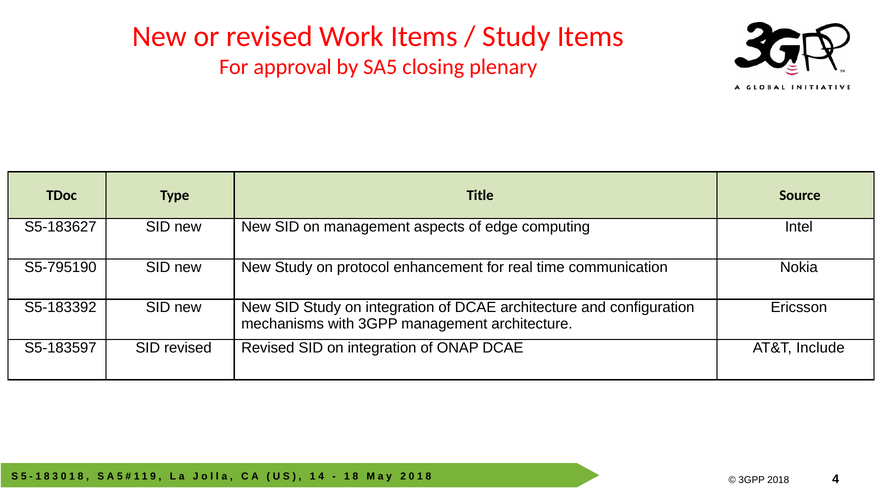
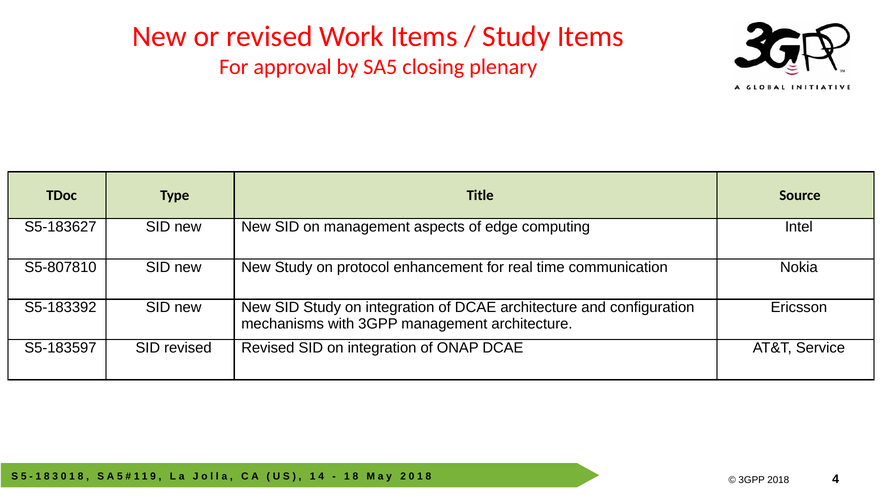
S5-795190: S5-795190 -> S5-807810
Include: Include -> Service
